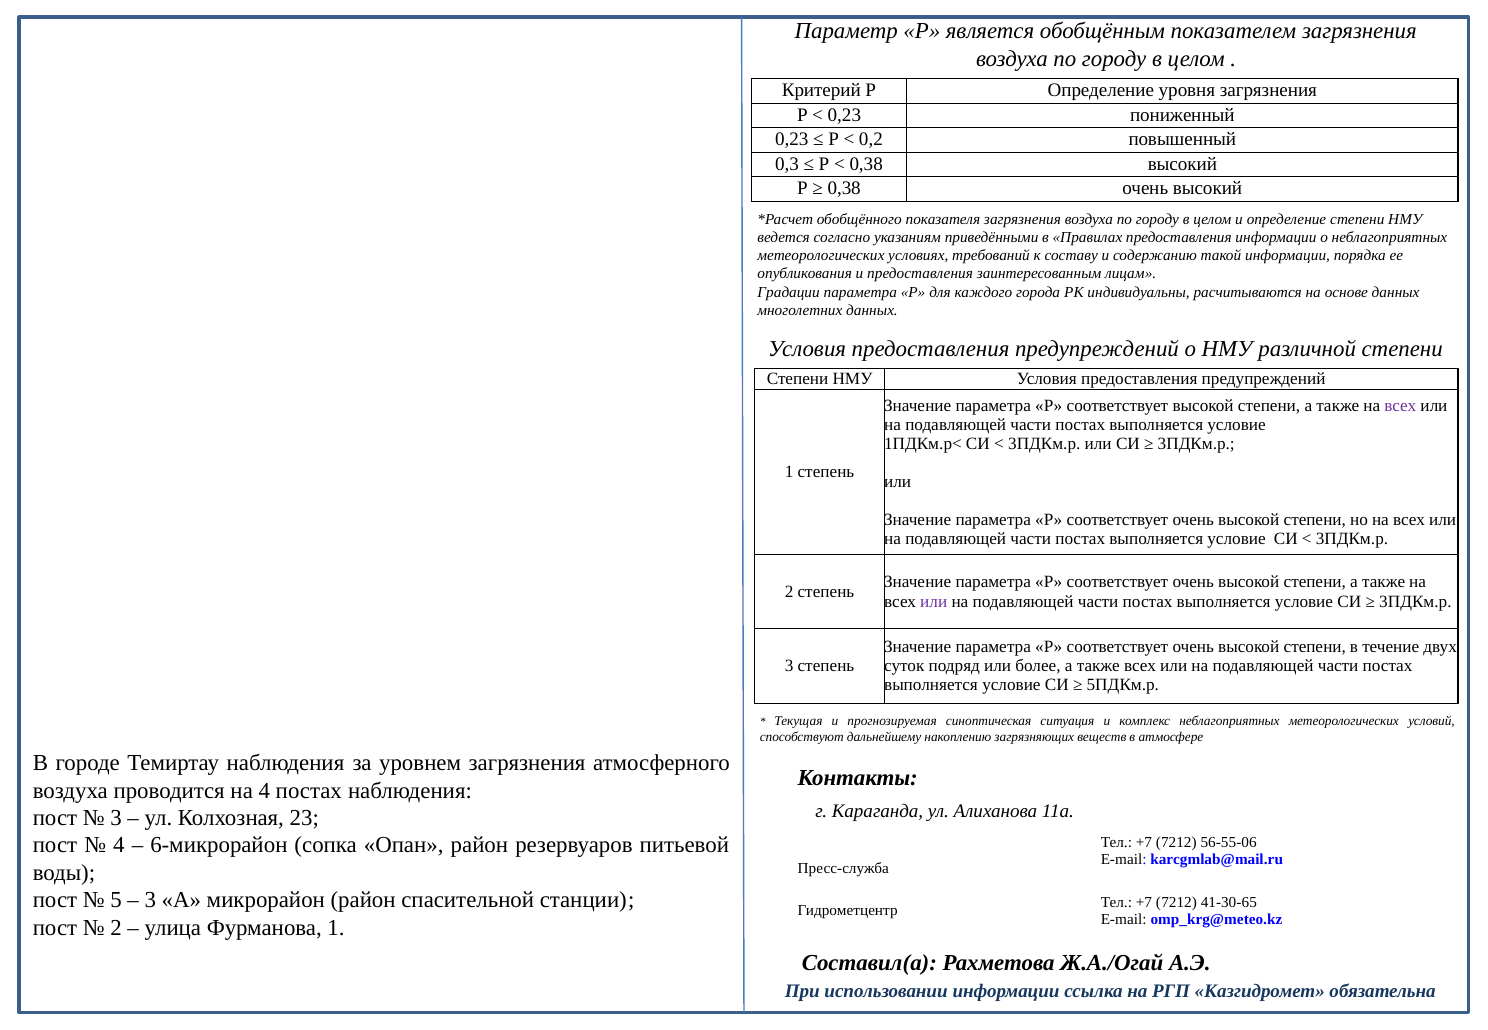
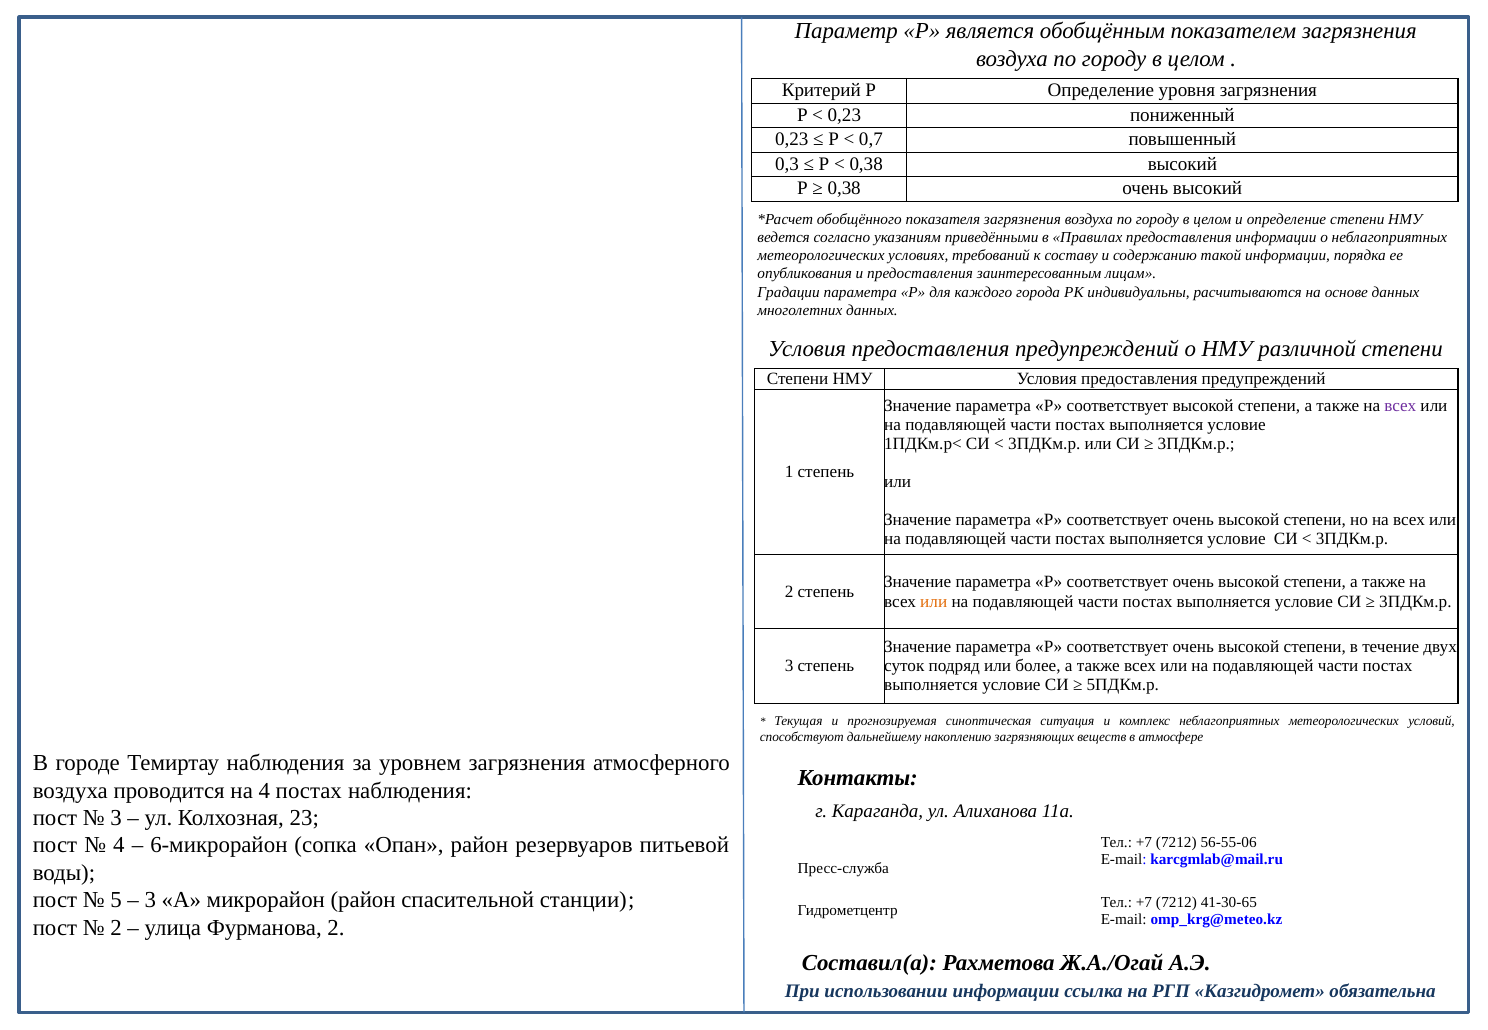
0,2: 0,2 -> 0,7
или at (934, 601) colour: purple -> orange
Фурманова 1: 1 -> 2
